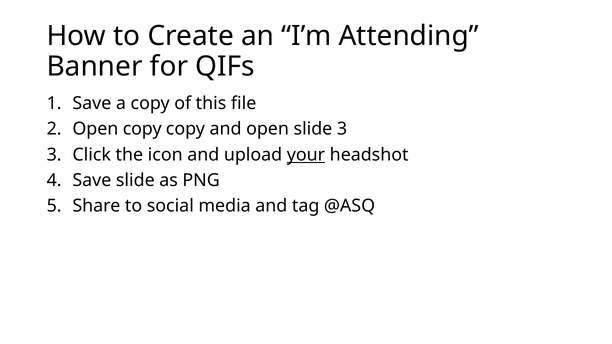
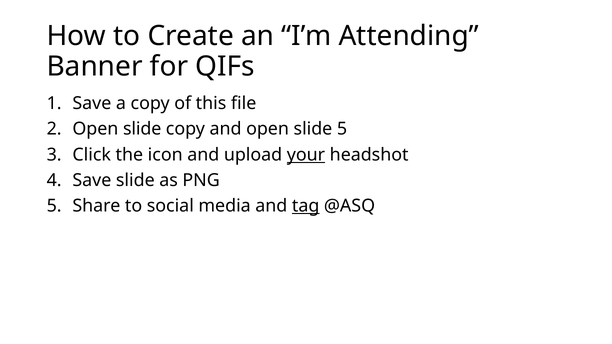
2 Open copy: copy -> slide
slide 3: 3 -> 5
tag underline: none -> present
